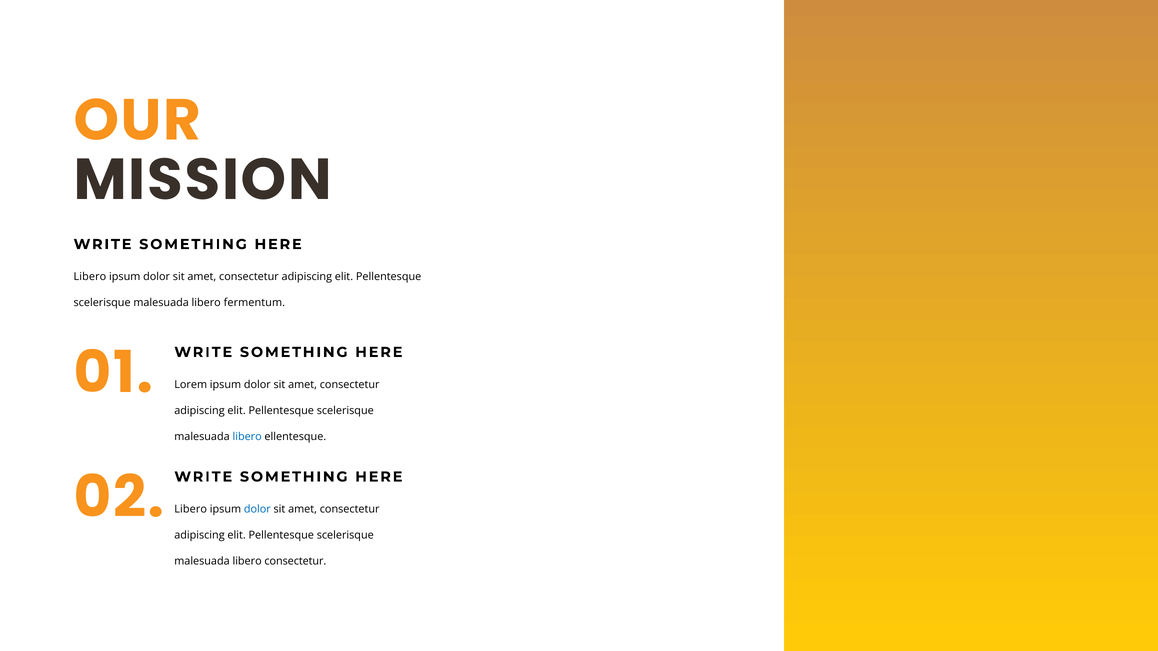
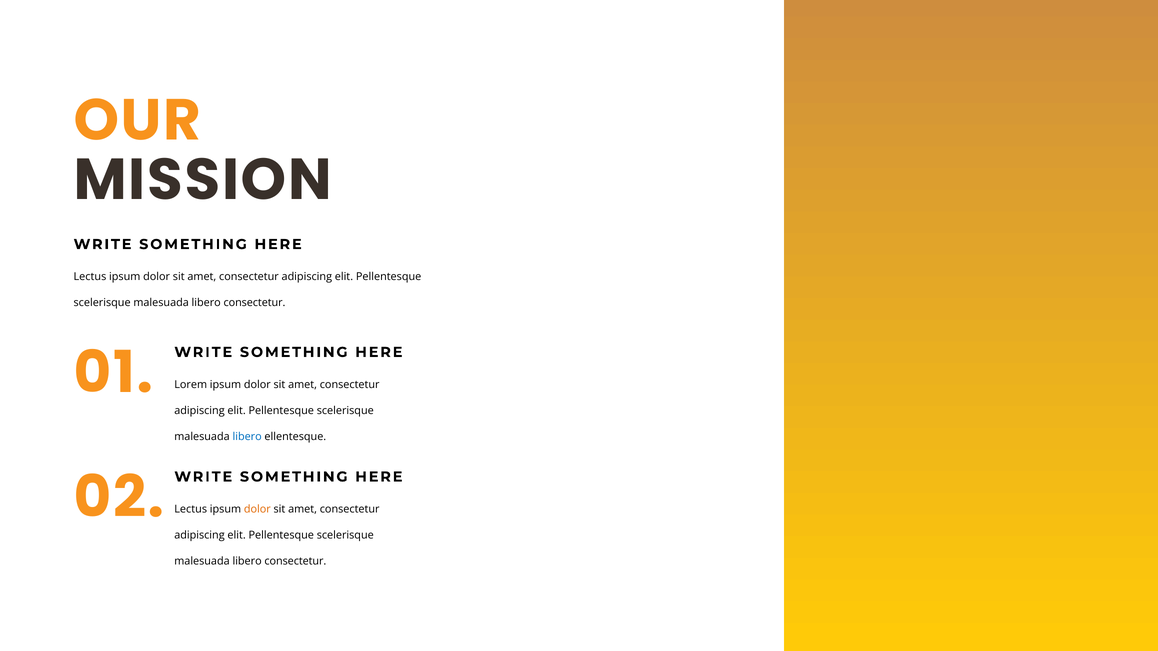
Libero at (90, 277): Libero -> Lectus
fermentum at (254, 303): fermentum -> consectetur
Libero at (191, 510): Libero -> Lectus
dolor at (257, 510) colour: blue -> orange
